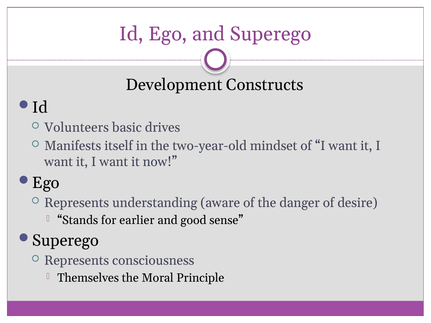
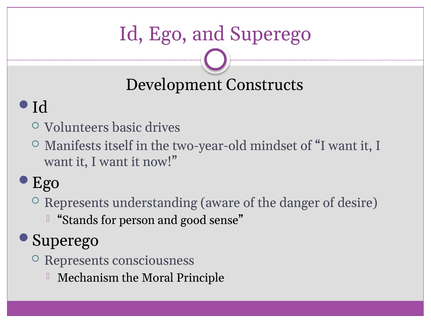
earlier: earlier -> person
Themselves: Themselves -> Mechanism
